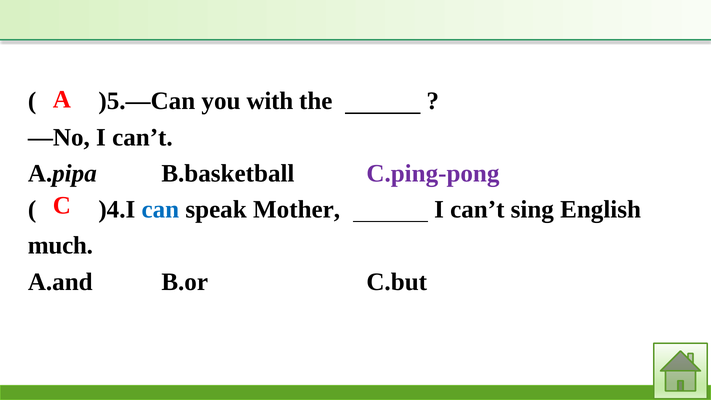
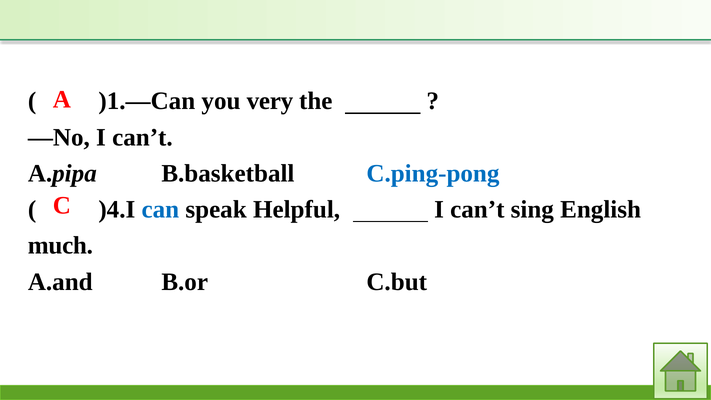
)5.—Can: )5.—Can -> )1.—Can
with: with -> very
C.ping-pong colour: purple -> blue
Mother: Mother -> Helpful
